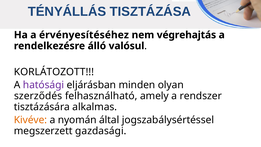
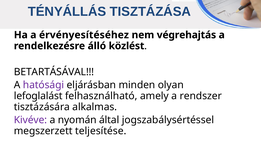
valósul: valósul -> közlést
KORLÁTOZOTT: KORLÁTOZOTT -> BETARTÁSÁVAL
szerződés: szerződés -> lefoglalást
Kivéve colour: orange -> purple
gazdasági: gazdasági -> teljesítése
